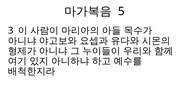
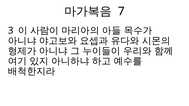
5: 5 -> 7
